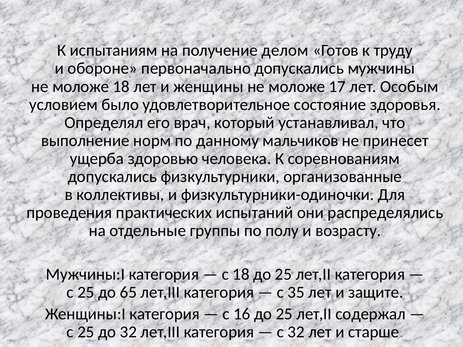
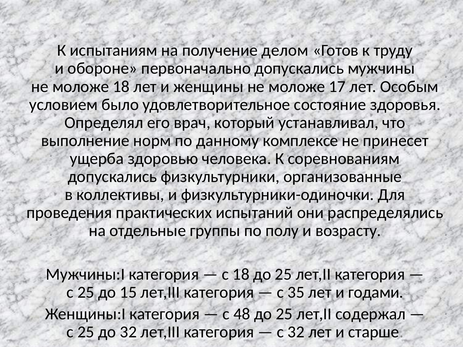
мальчиков: мальчиков -> комплексе
65: 65 -> 15
защите: защите -> годами
16: 16 -> 48
